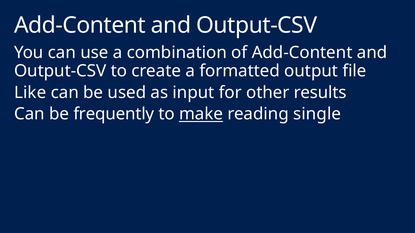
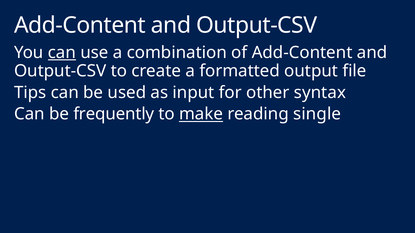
can at (62, 53) underline: none -> present
Like: Like -> Tips
results: results -> syntax
